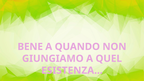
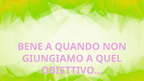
ESISTENZA…: ESISTENZA… -> OBIETTIVO…
